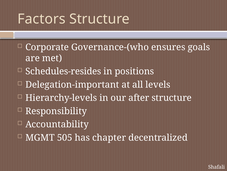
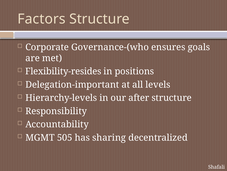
Schedules-resides: Schedules-resides -> Flexibility-resides
chapter: chapter -> sharing
